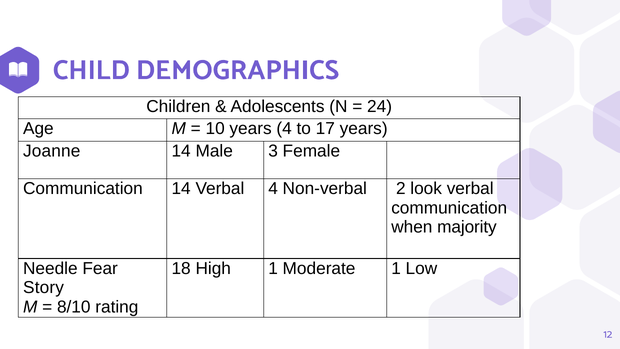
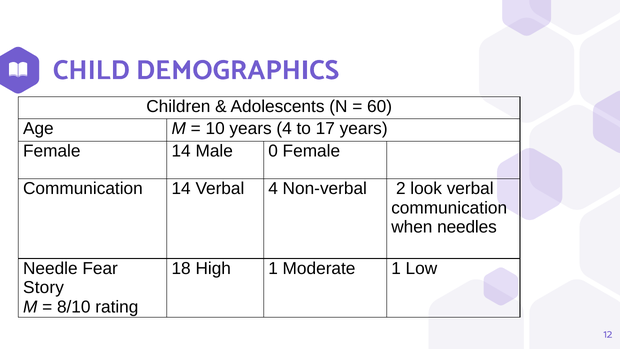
24: 24 -> 60
Joanne at (52, 151): Joanne -> Female
3: 3 -> 0
majority: majority -> needles
